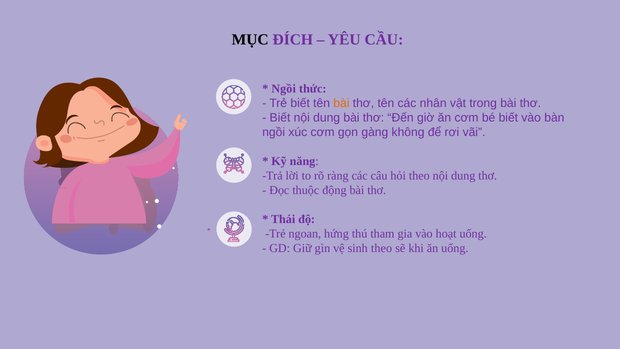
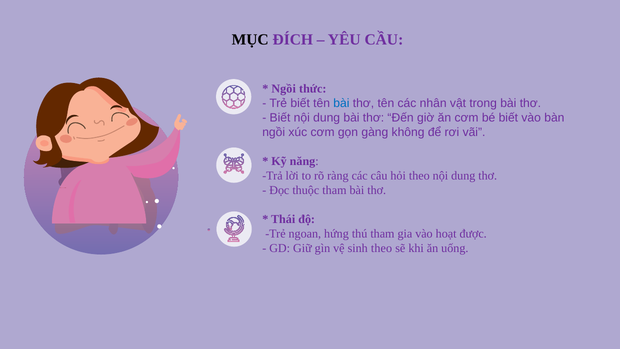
bài at (341, 103) colour: orange -> blue
thuộc động: động -> tham
hoạt uống: uống -> được
